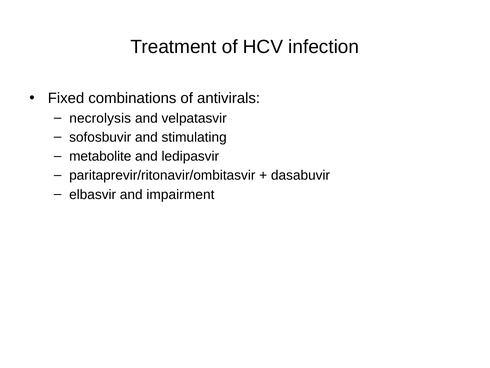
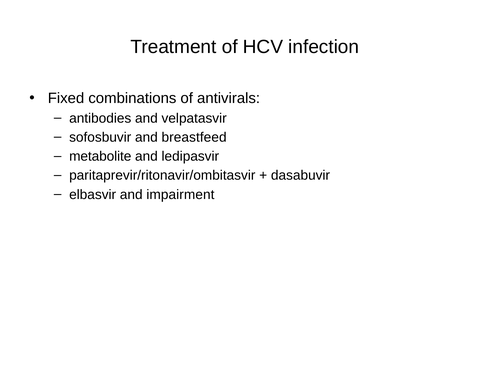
necrolysis: necrolysis -> antibodies
stimulating: stimulating -> breastfeed
